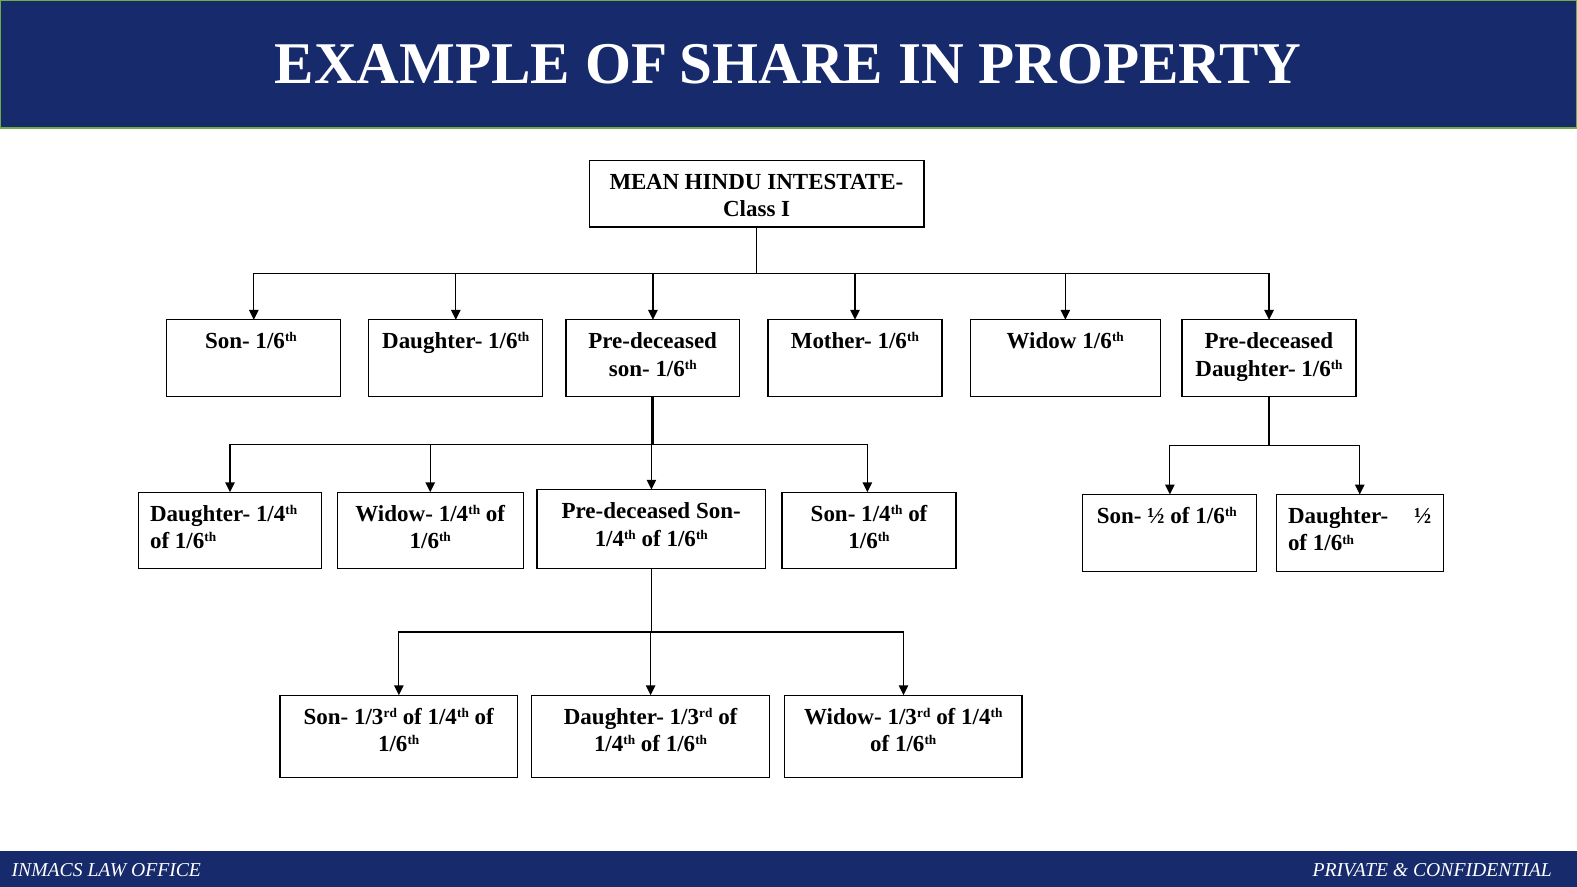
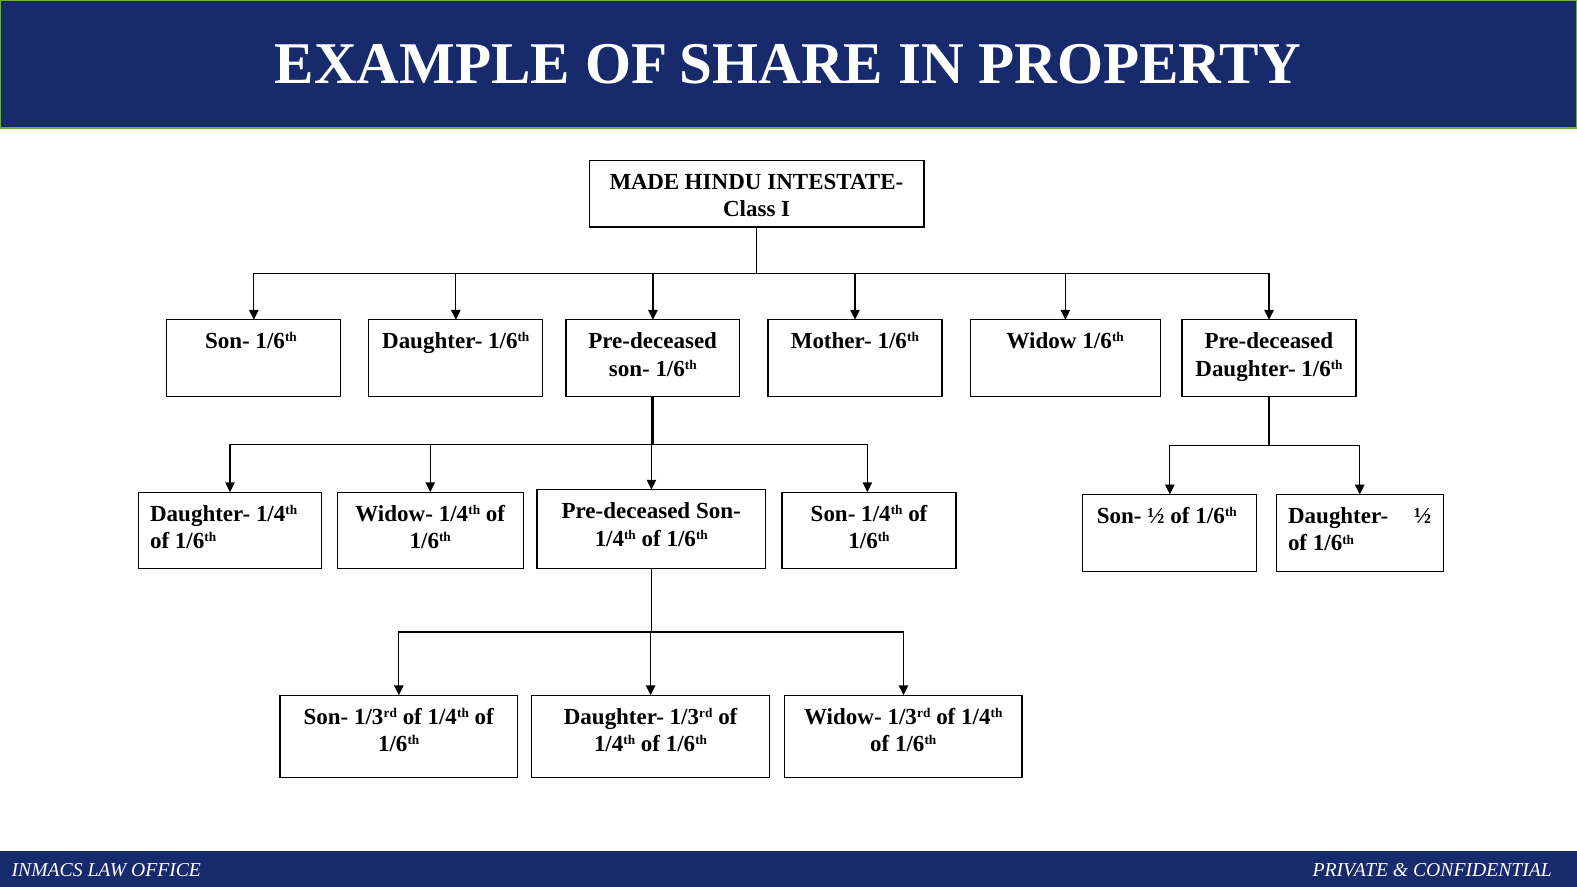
MEAN: MEAN -> MADE
